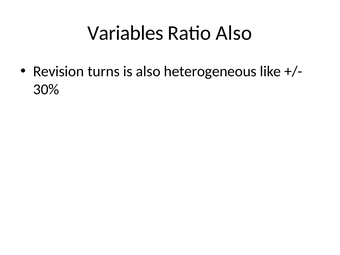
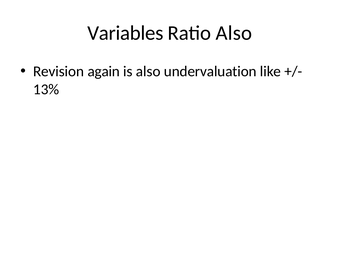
turns: turns -> again
heterogeneous: heterogeneous -> undervaluation
30%: 30% -> 13%
